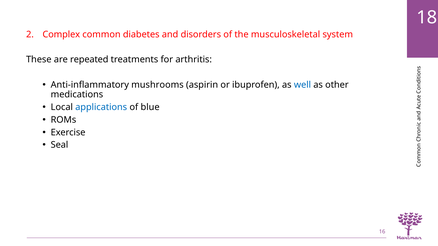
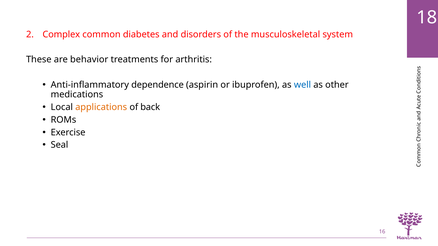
repeated: repeated -> behavior
mushrooms: mushrooms -> dependence
applications colour: blue -> orange
blue: blue -> back
